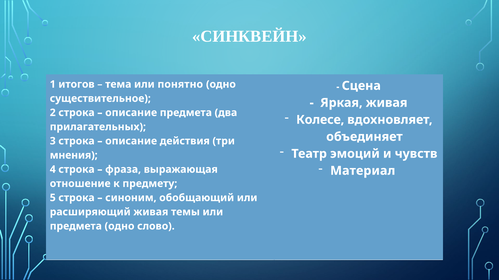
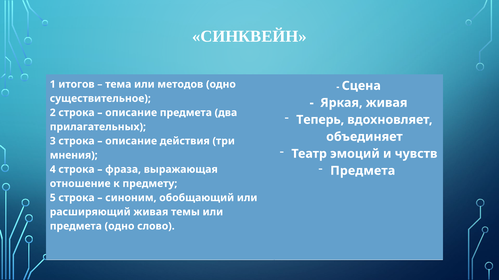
понятно: понятно -> методов
Колесе: Колесе -> Теперь
Материал at (363, 171): Материал -> Предмета
